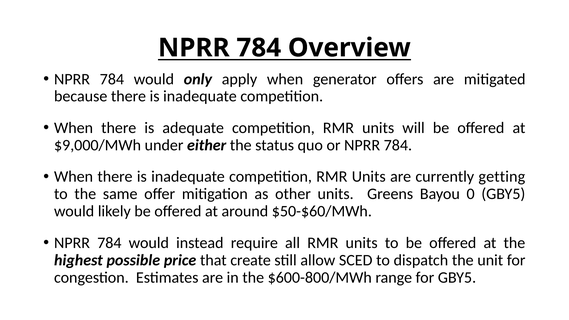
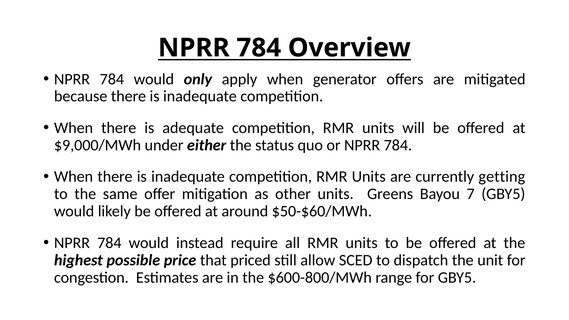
0: 0 -> 7
create: create -> priced
